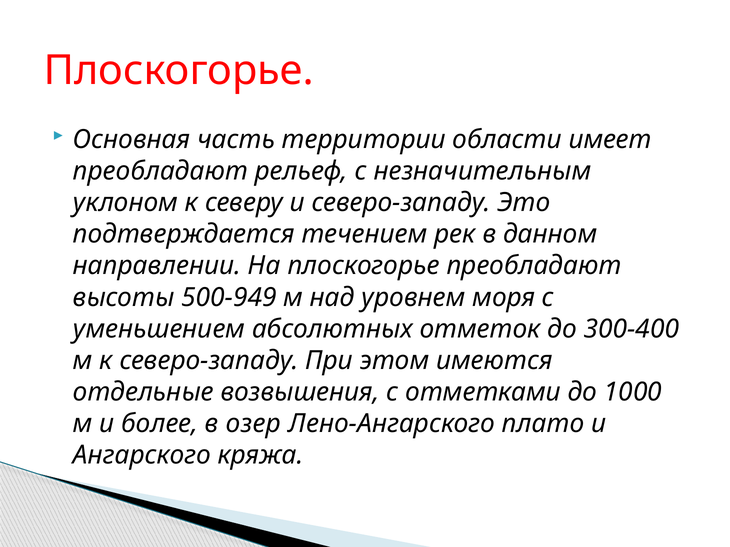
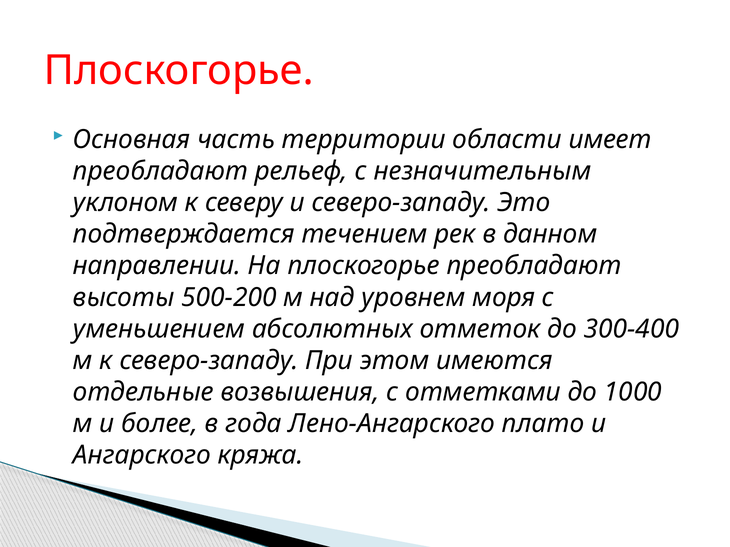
500-949: 500-949 -> 500-200
озер: озер -> года
